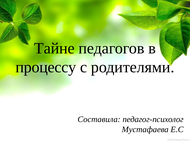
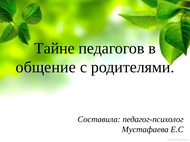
процессу: процессу -> общение
